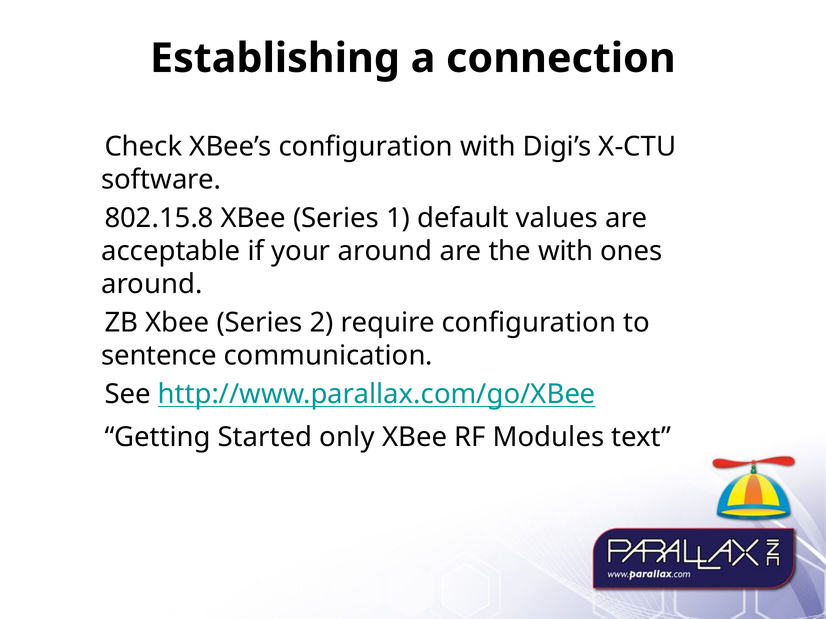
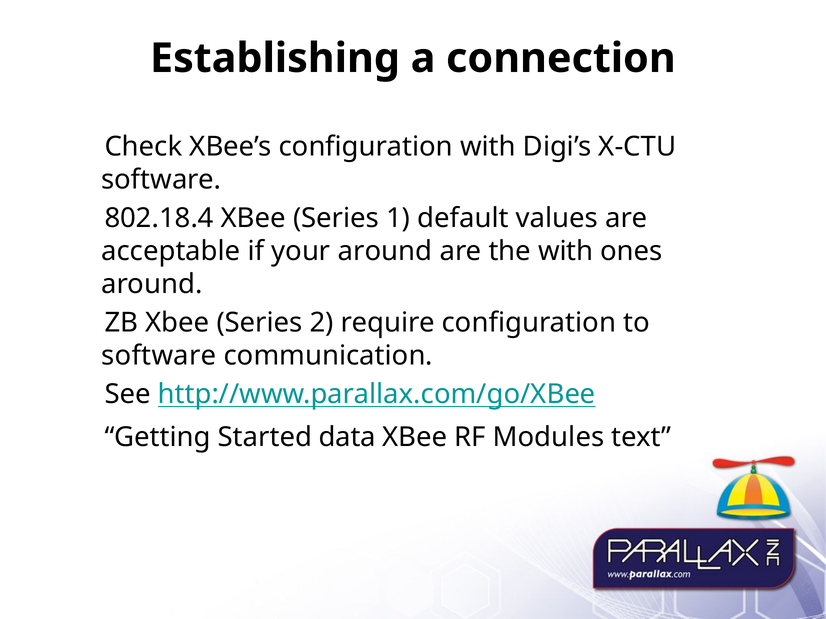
802.15.8: 802.15.8 -> 802.18.4
sentence at (159, 356): sentence -> software
only: only -> data
